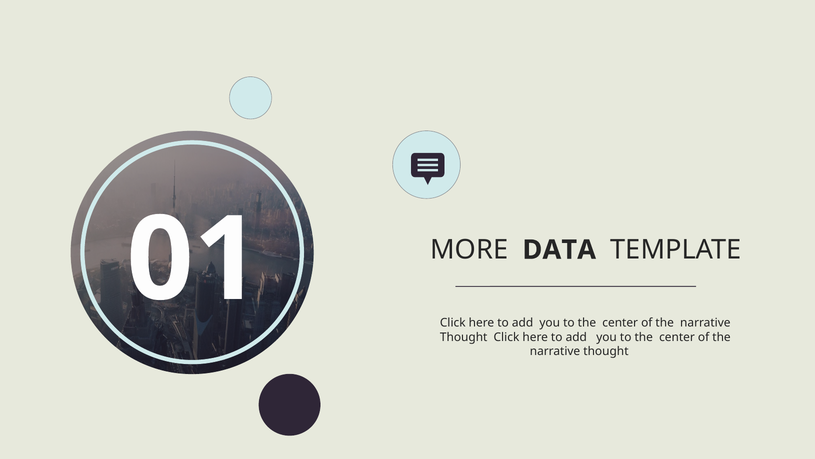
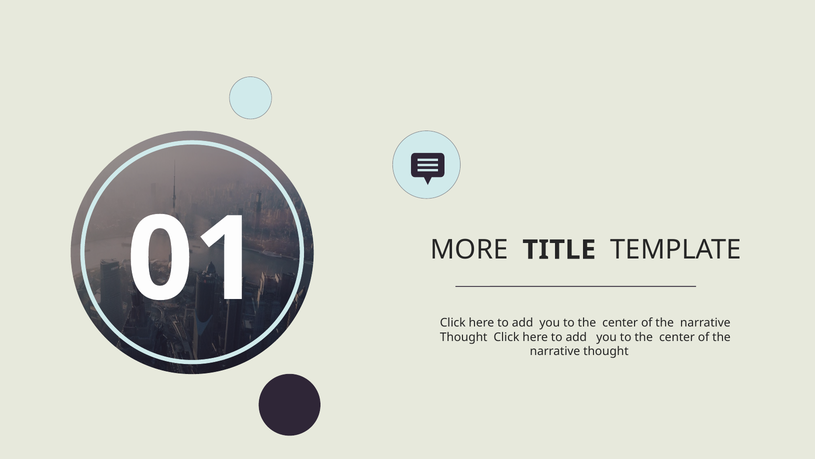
DATA: DATA -> TITLE
